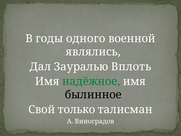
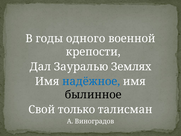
являлись: являлись -> крепости
Вплоть: Вплоть -> Землях
надёжное colour: green -> blue
